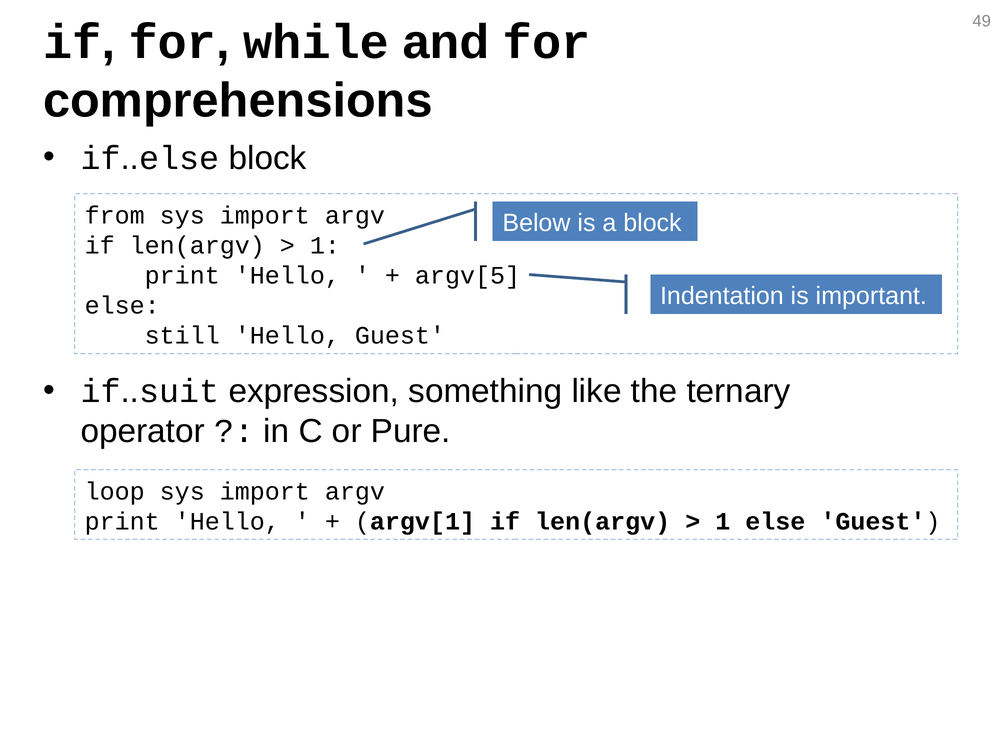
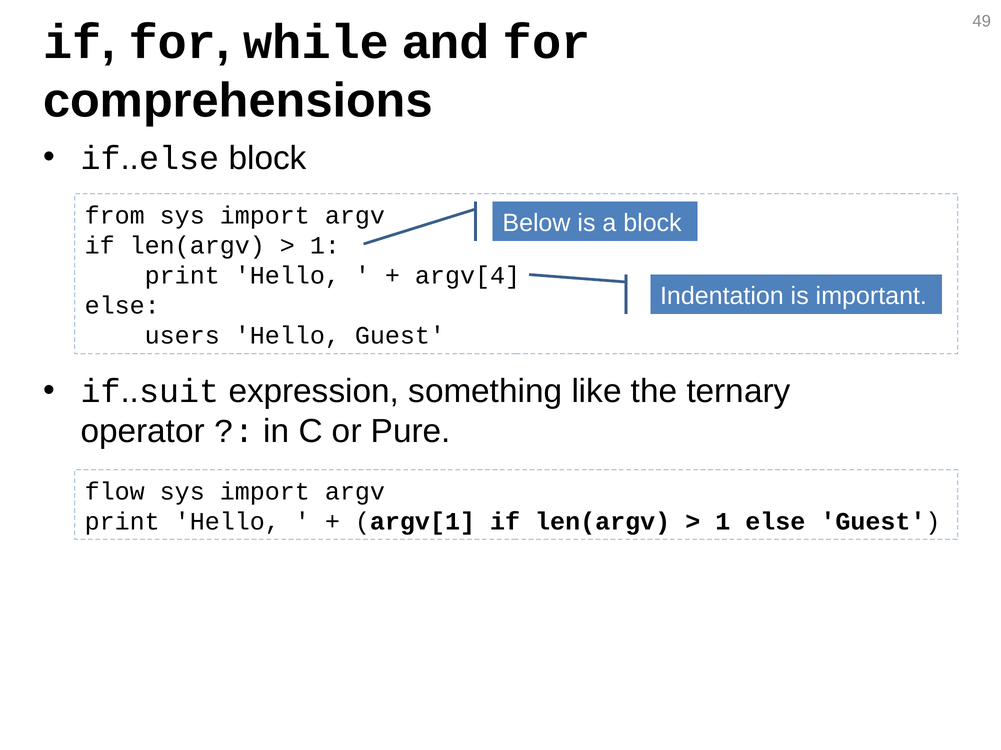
argv[5: argv[5 -> argv[4
still: still -> users
loop: loop -> flow
